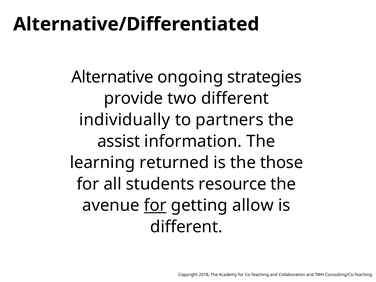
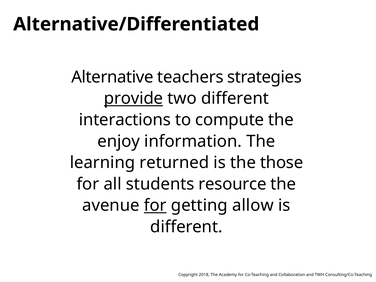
ongoing: ongoing -> teachers
provide underline: none -> present
individually: individually -> interactions
partners: partners -> compute
assist: assist -> enjoy
